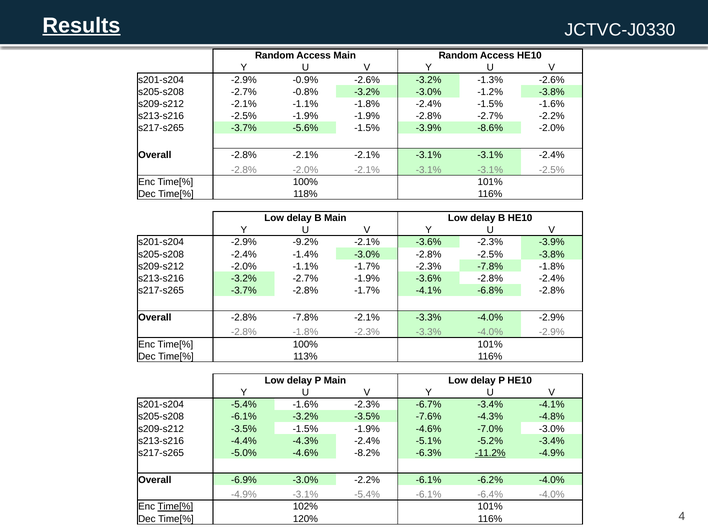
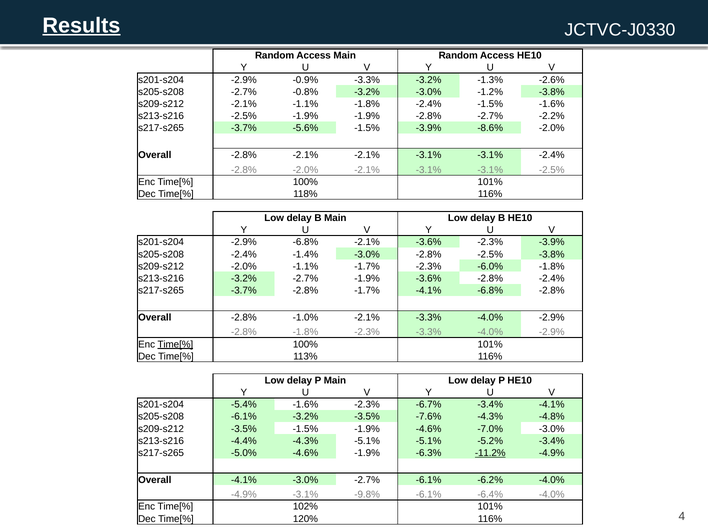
-0.9% -2.6%: -2.6% -> -3.3%
-2.9% -9.2%: -9.2% -> -6.8%
-2.3% -7.8%: -7.8% -> -6.0%
-2.8% -7.8%: -7.8% -> -1.0%
Time[% at (175, 344) underline: none -> present
-4.3% -2.4%: -2.4% -> -5.1%
-4.6% -8.2%: -8.2% -> -1.9%
Overall -6.9%: -6.9% -> -4.1%
-3.0% -2.2%: -2.2% -> -2.7%
-3.1% -5.4%: -5.4% -> -9.8%
Time[% at (175, 507) underline: present -> none
